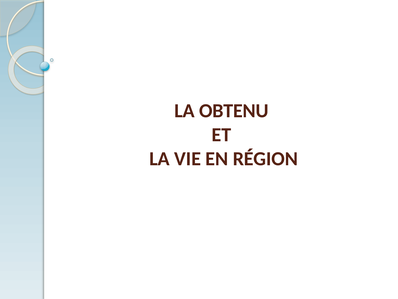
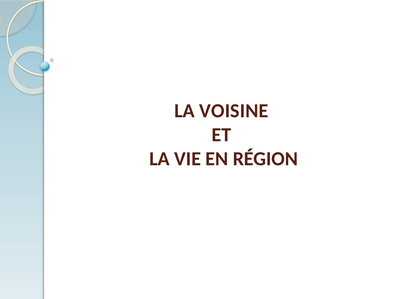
OBTENU: OBTENU -> VOISINE
